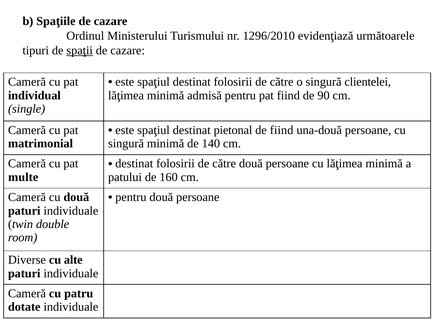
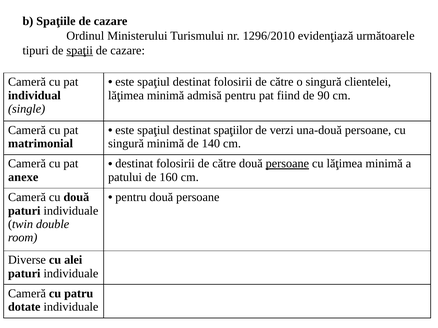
pietonal: pietonal -> spaţiilor
de fiind: fiind -> verzi
persoane at (287, 164) underline: none -> present
multe: multe -> anexe
alte: alte -> alei
